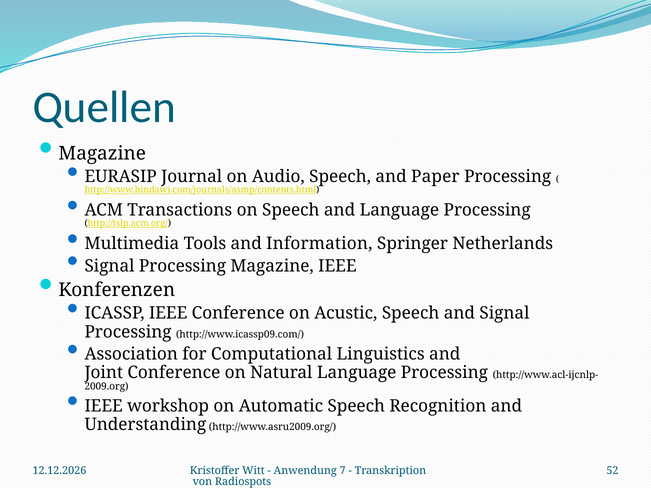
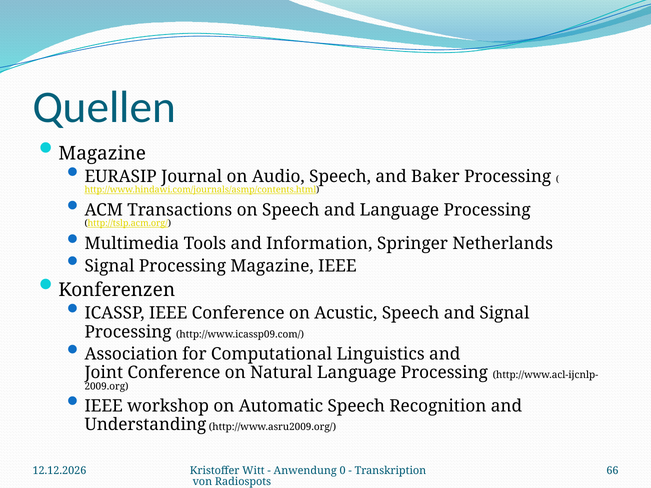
Paper: Paper -> Baker
7: 7 -> 0
52: 52 -> 66
